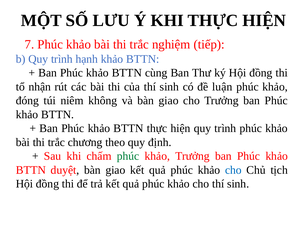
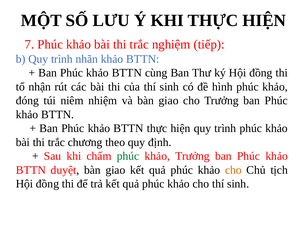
hạnh: hạnh -> nhãn
luận: luận -> hình
không: không -> nhiệm
cho at (233, 169) colour: blue -> orange
